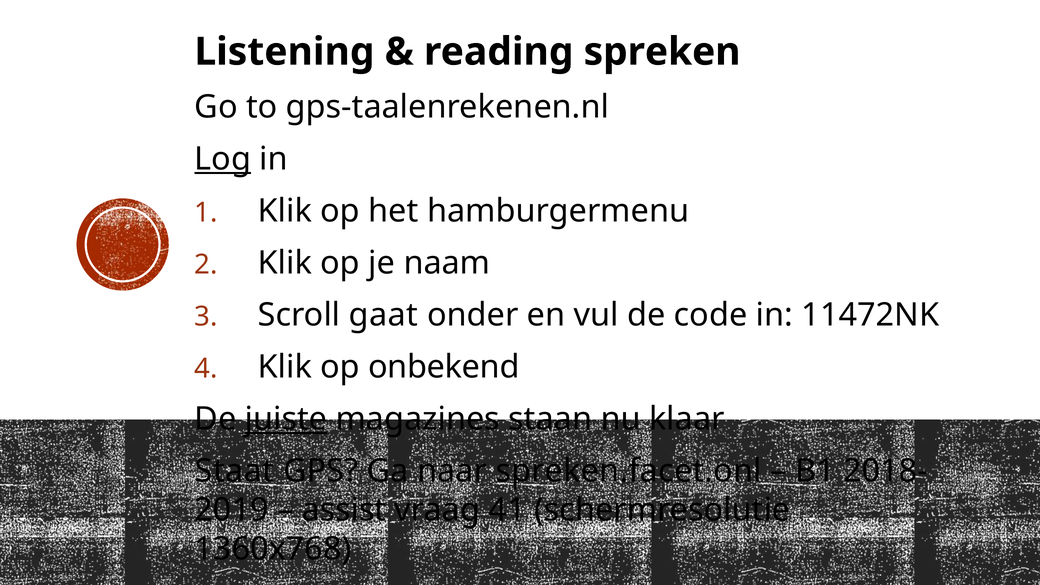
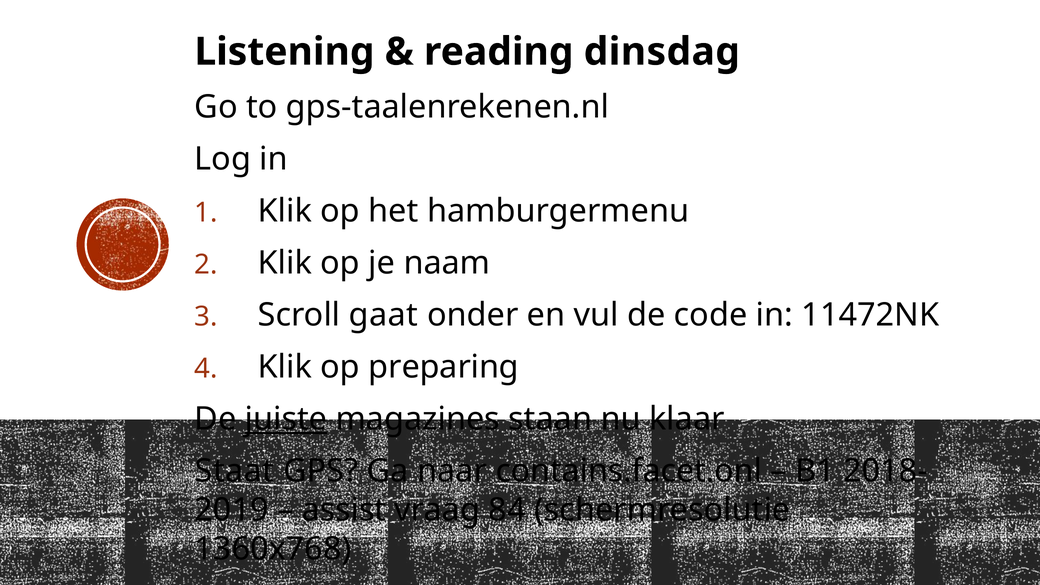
spreken: spreken -> dinsdag
Log underline: present -> none
onbekend: onbekend -> preparing
spreken.facet.onl: spreken.facet.onl -> contains.facet.onl
41: 41 -> 84
